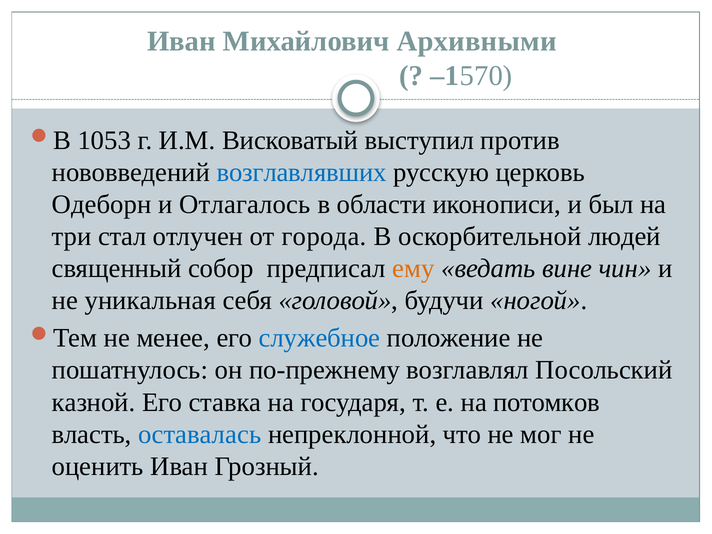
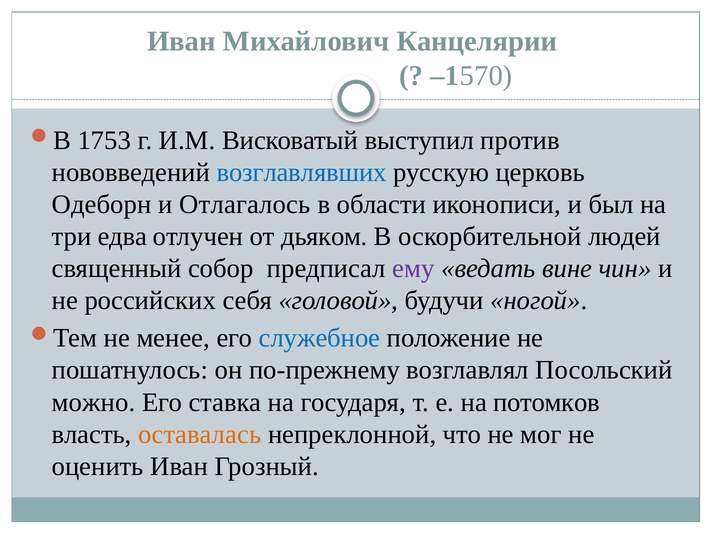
Архивными: Архивными -> Канцелярии
1053: 1053 -> 1753
стал: стал -> едва
города: города -> дьяком
ему colour: orange -> purple
уникальная: уникальная -> российских
казной: казной -> можно
оставалась colour: blue -> orange
